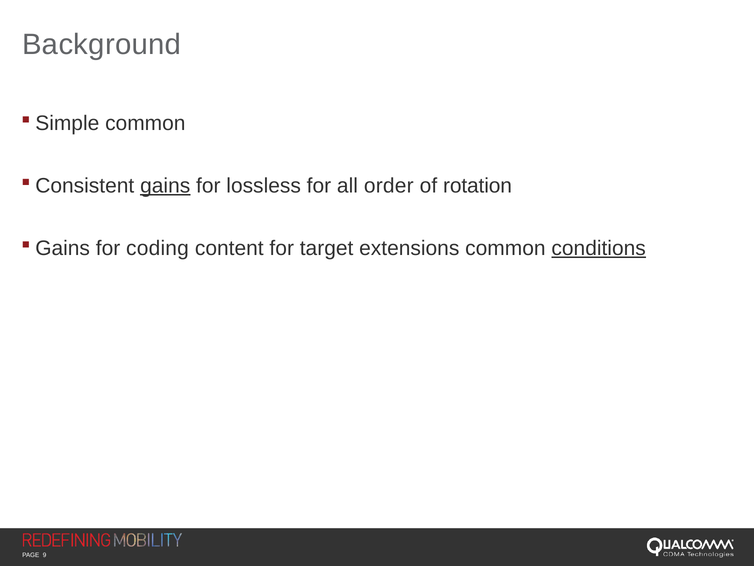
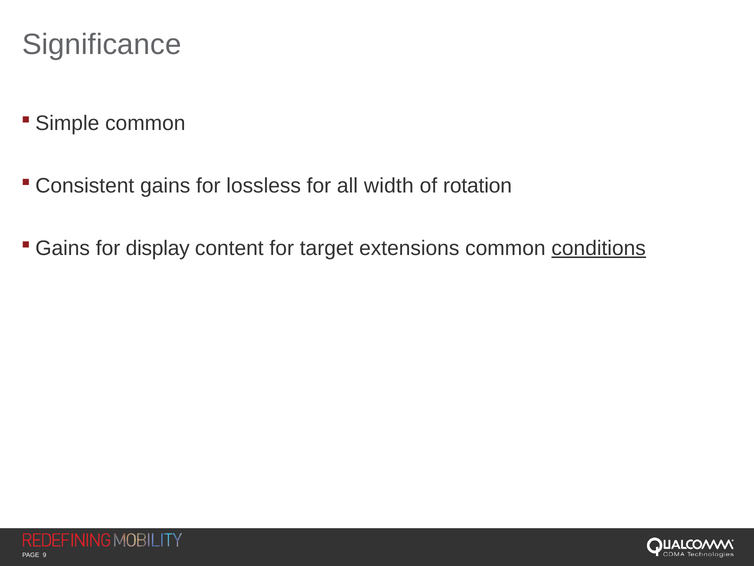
Background: Background -> Significance
gains underline: present -> none
order: order -> width
coding: coding -> display
